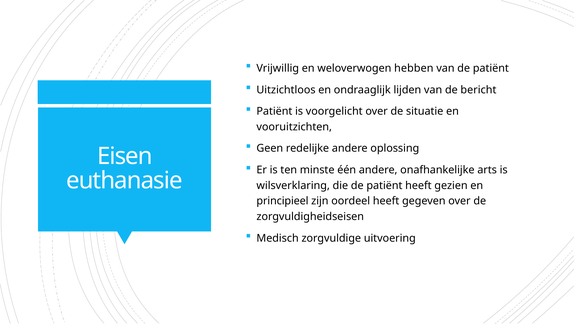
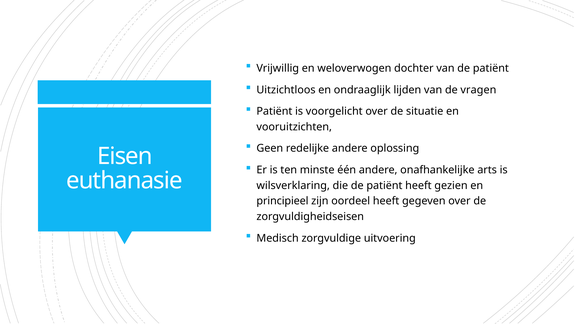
hebben: hebben -> dochter
bericht: bericht -> vragen
